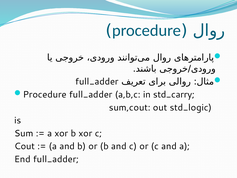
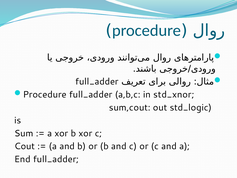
std_carry: std_carry -> std_xnor
